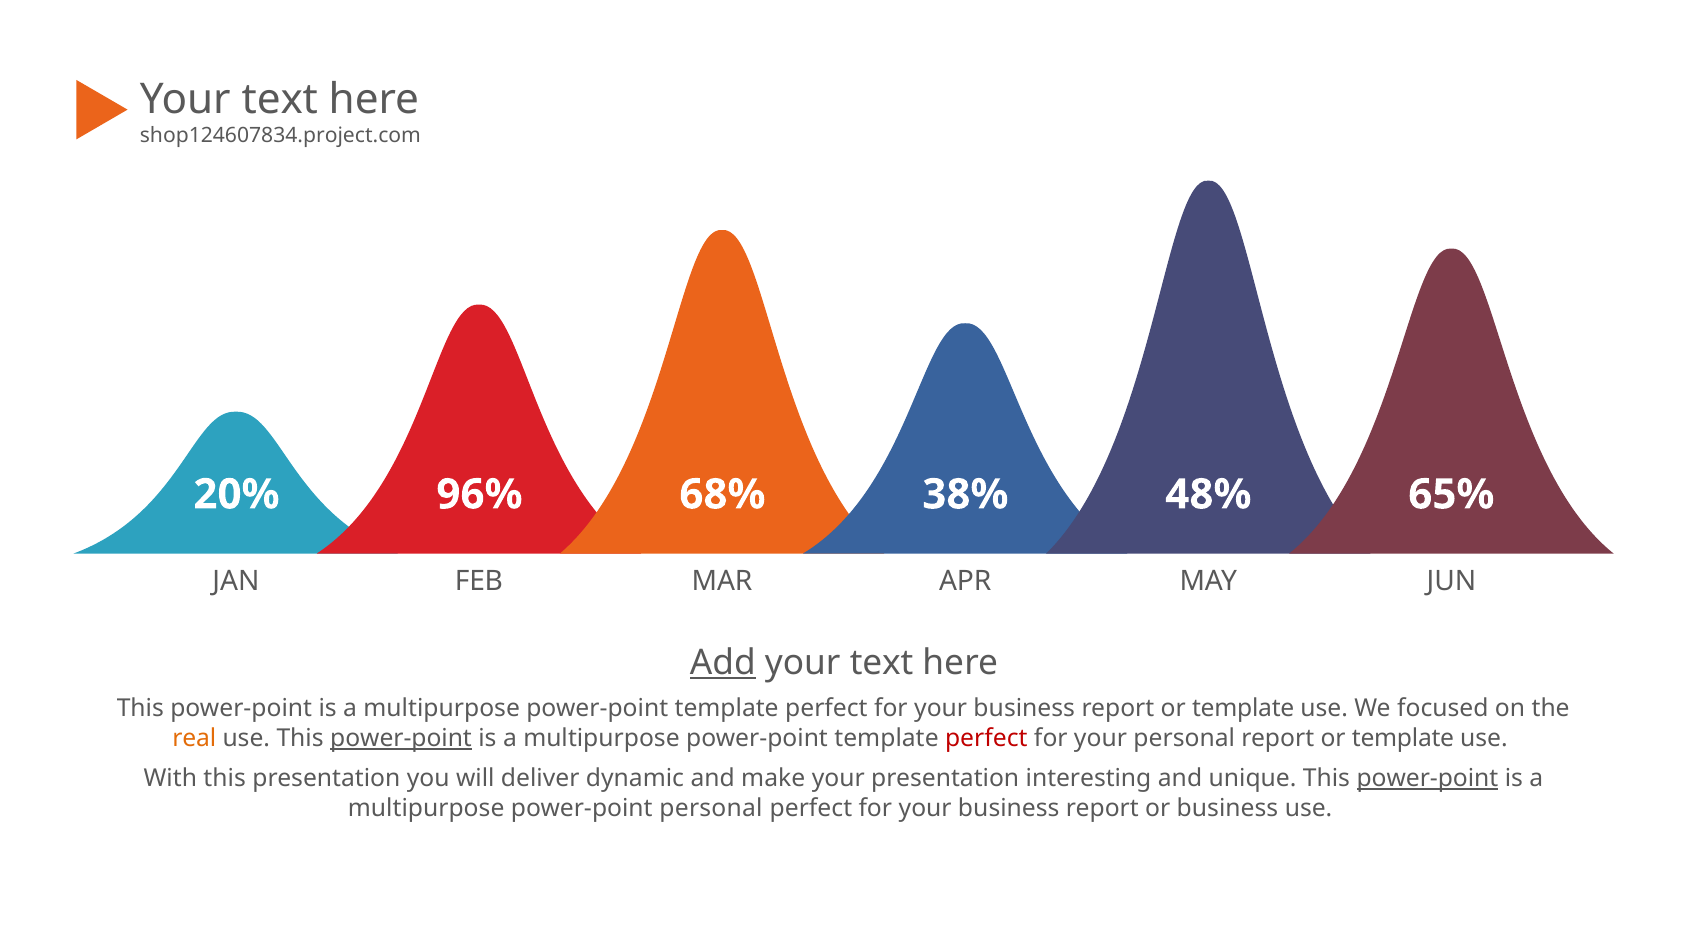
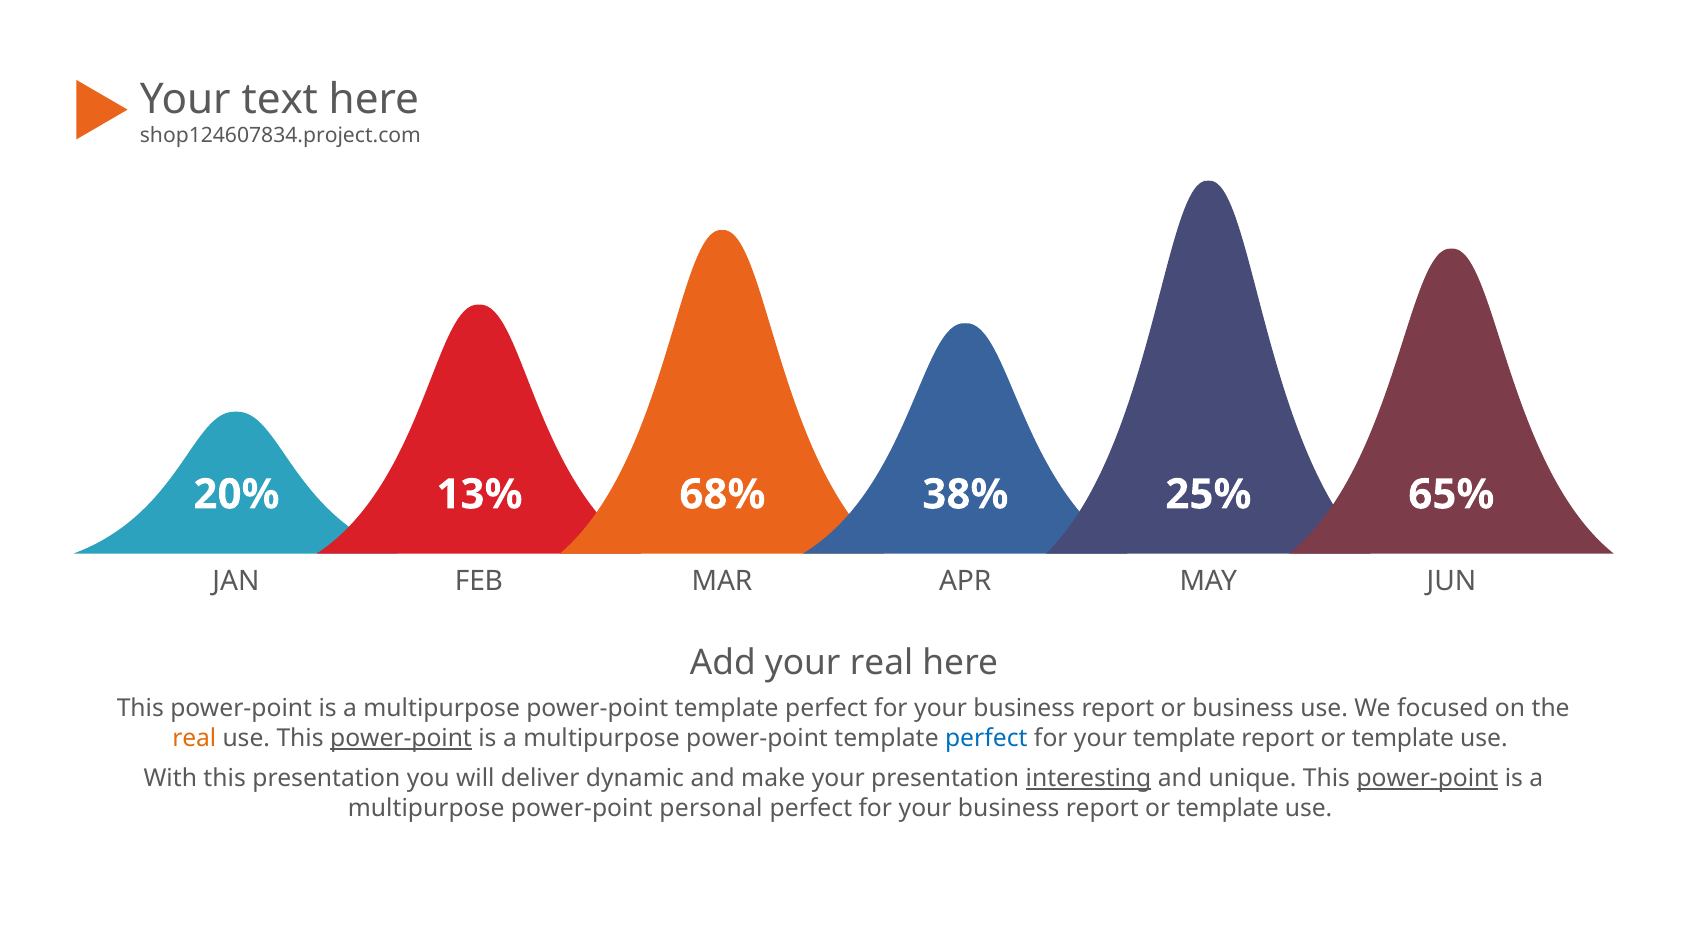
96%: 96% -> 13%
48%: 48% -> 25%
Add underline: present -> none
text at (882, 663): text -> real
business report or template: template -> business
perfect at (986, 738) colour: red -> blue
your personal: personal -> template
interesting underline: none -> present
business report or business: business -> template
